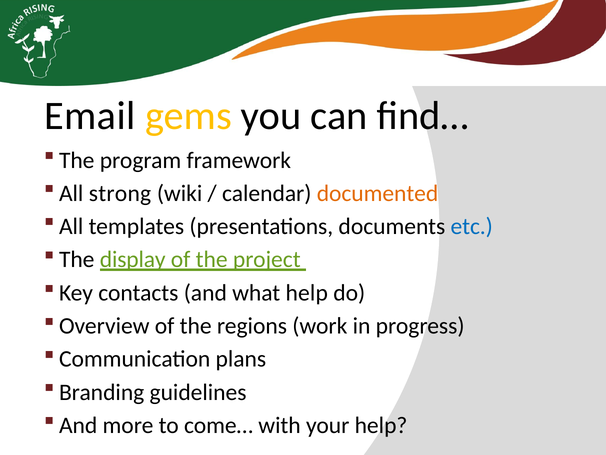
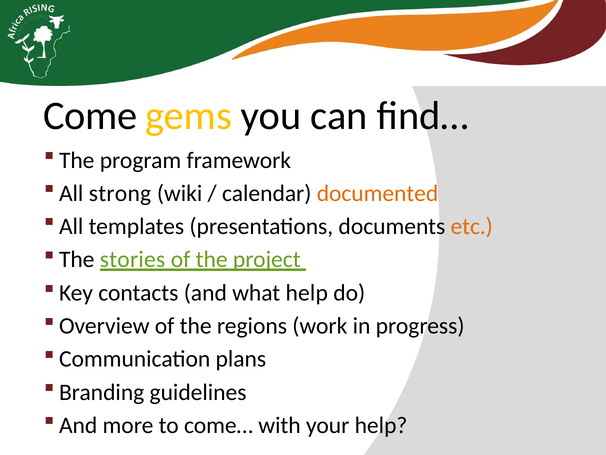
Email: Email -> Come
etc colour: blue -> orange
display: display -> stories
